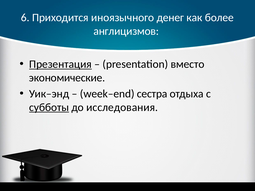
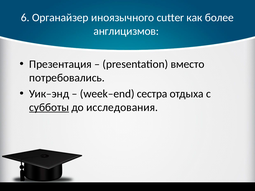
Приходится: Приходится -> Органайзер
денег: денег -> cutter
Презентация underline: present -> none
экономические: экономические -> потребовались
